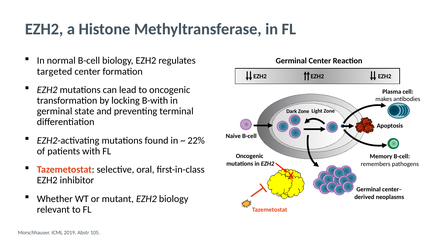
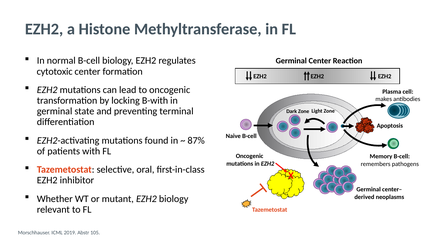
targeted: targeted -> cytotoxic
22%: 22% -> 87%
